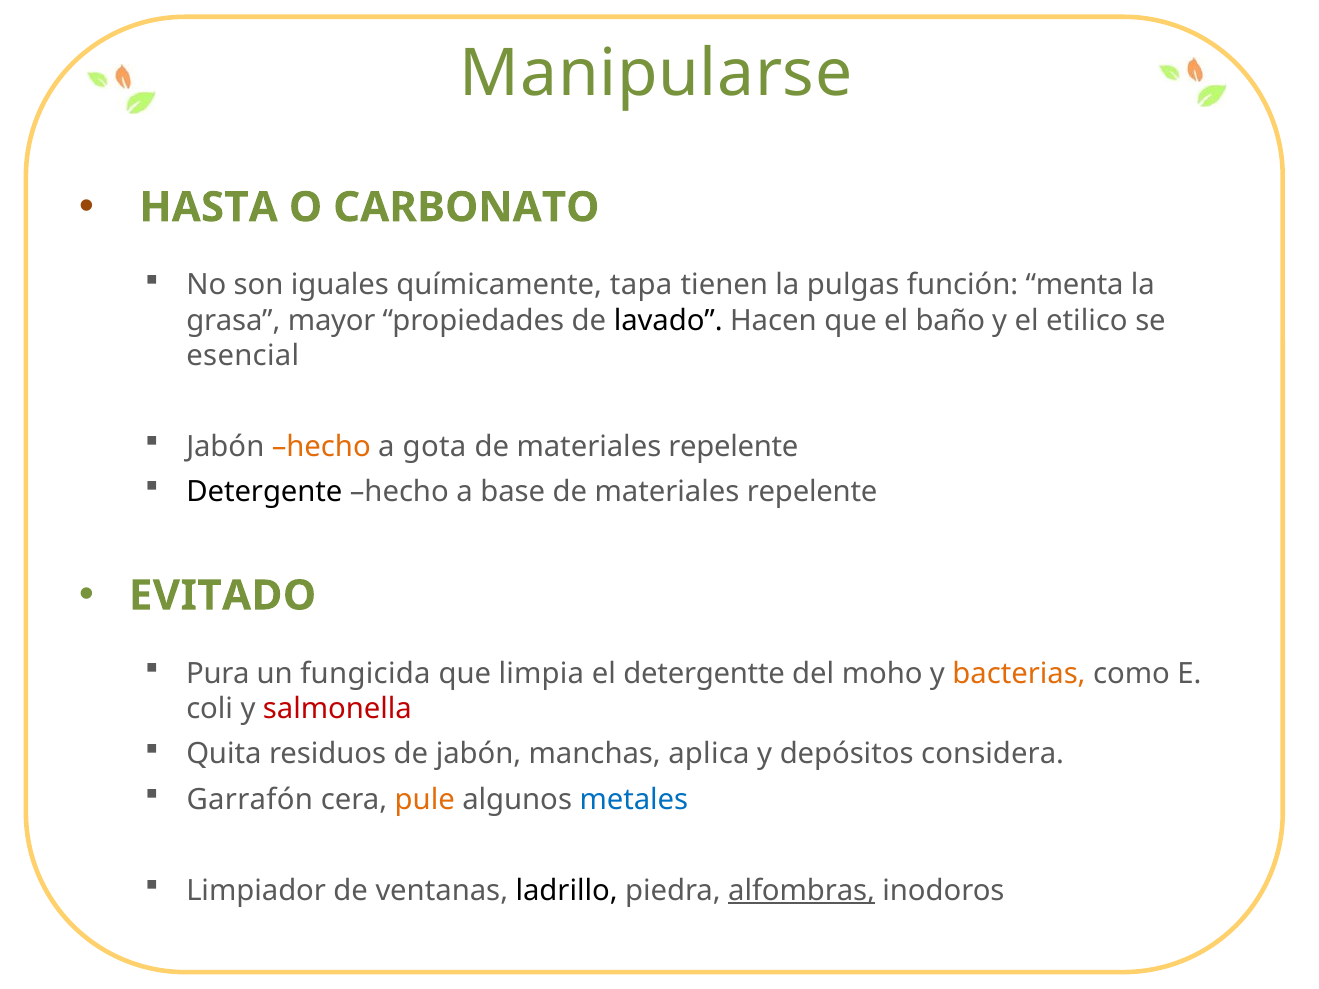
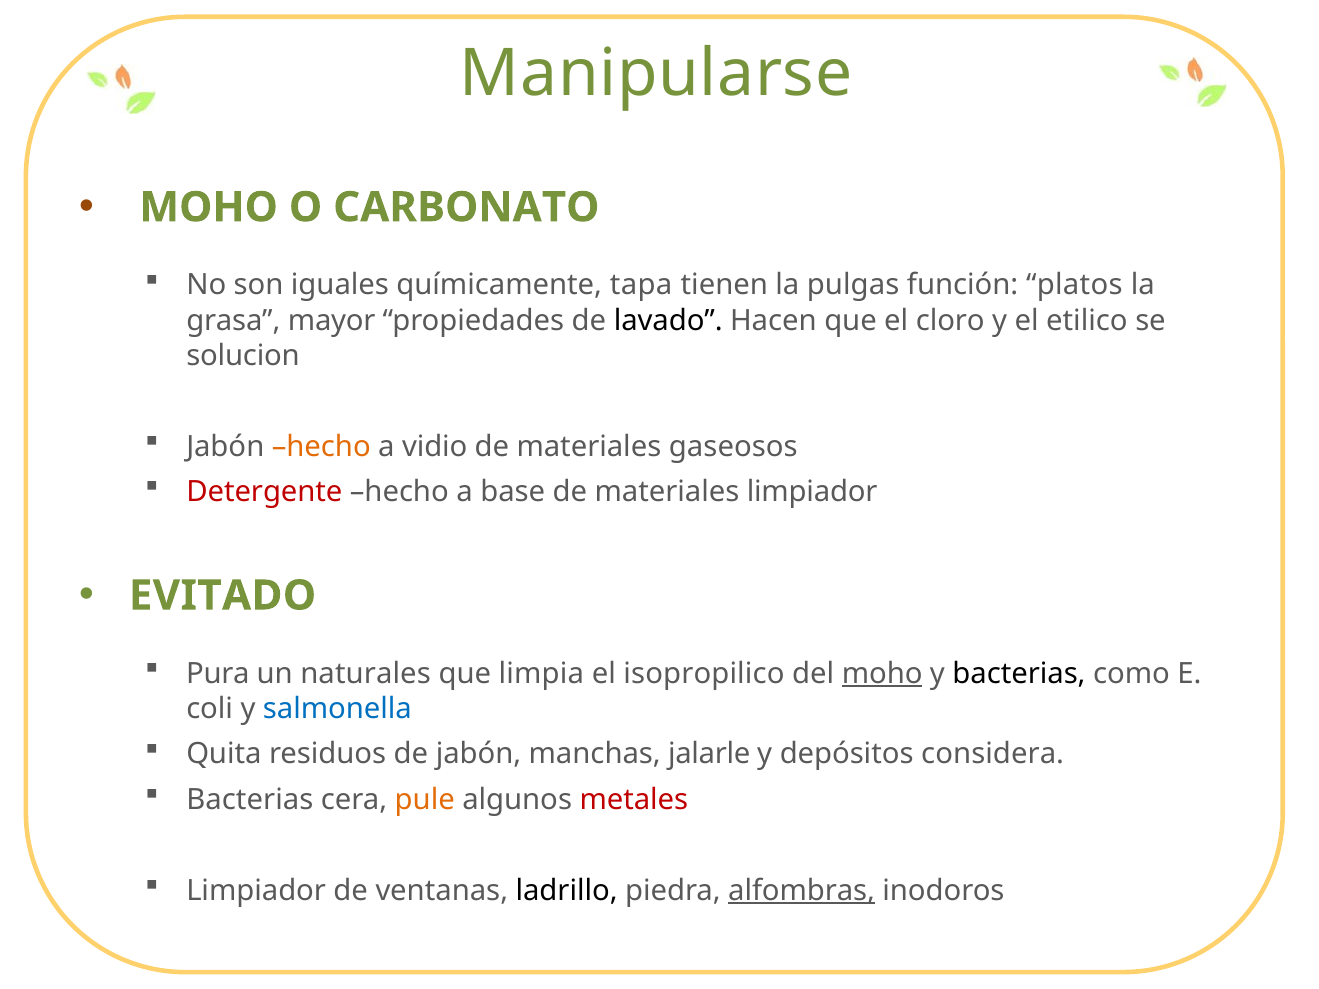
HASTA at (209, 207): HASTA -> MOHO
menta: menta -> platos
baño: baño -> cloro
esencial: esencial -> solucion
gota: gota -> vidio
repelente at (733, 447): repelente -> gaseosos
Detergente colour: black -> red
base de materiales repelente: repelente -> limpiador
fungicida: fungicida -> naturales
detergentte: detergentte -> isopropilico
moho at (882, 674) underline: none -> present
bacterias at (1019, 674) colour: orange -> black
salmonella colour: red -> blue
aplica: aplica -> jalarle
Garrafón at (250, 800): Garrafón -> Bacterias
metales colour: blue -> red
